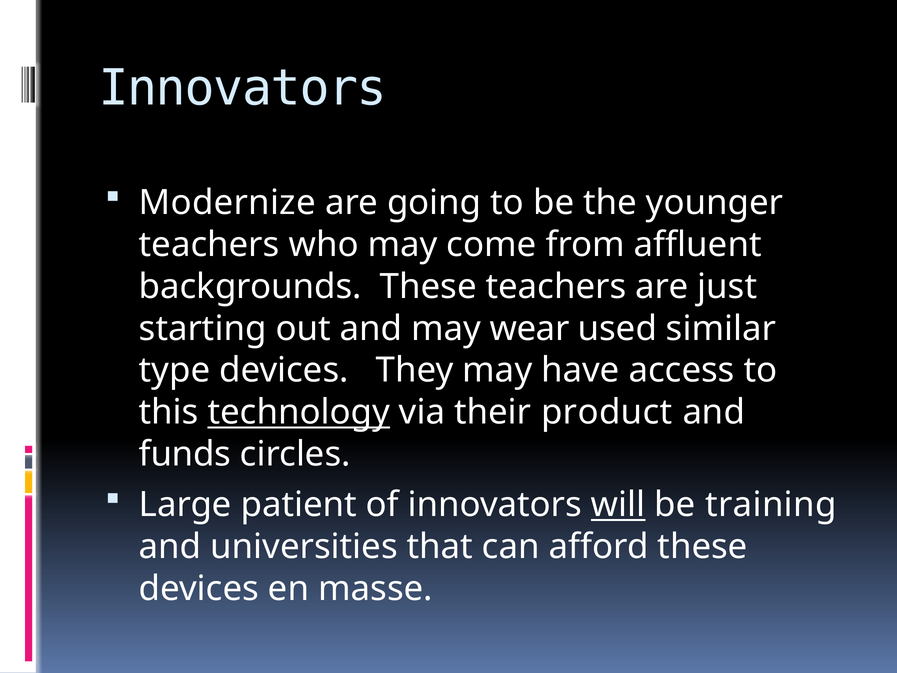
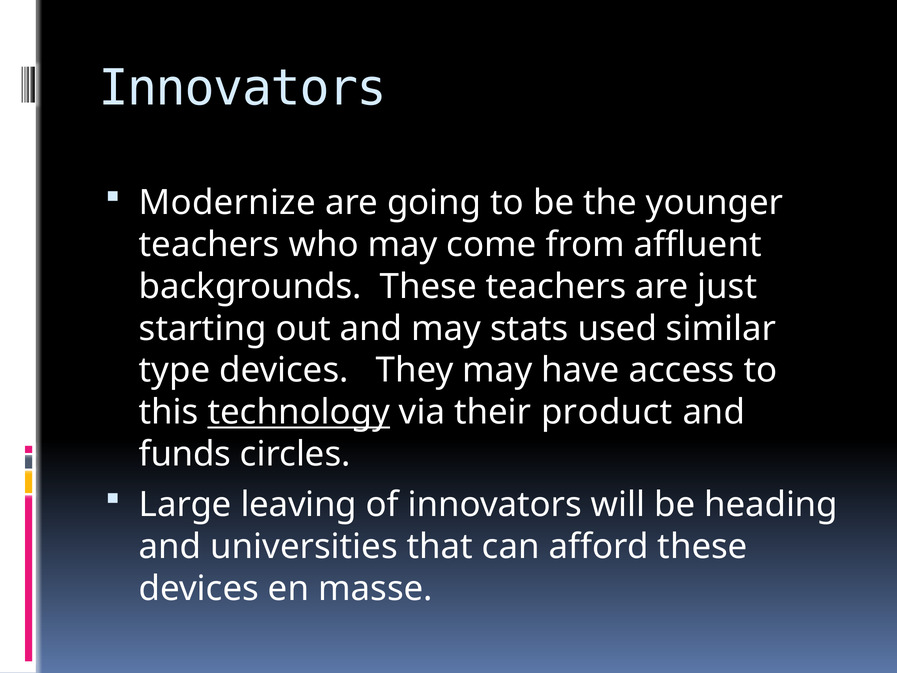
wear: wear -> stats
patient: patient -> leaving
will underline: present -> none
training: training -> heading
